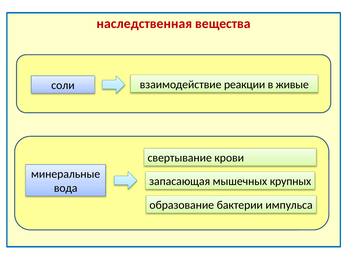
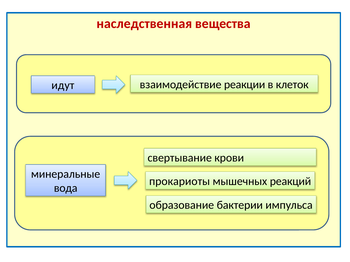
соли: соли -> идут
живые: живые -> клеток
запасающая: запасающая -> прокариоты
крупных: крупных -> реакций
